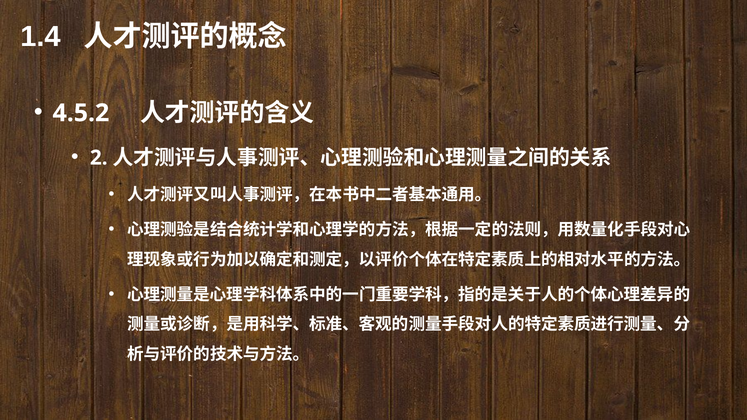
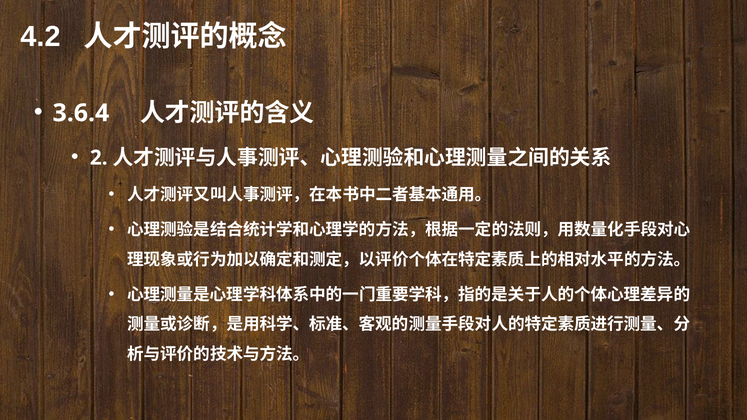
1.4: 1.4 -> 4.2
4.5.2: 4.5.2 -> 3.6.4
